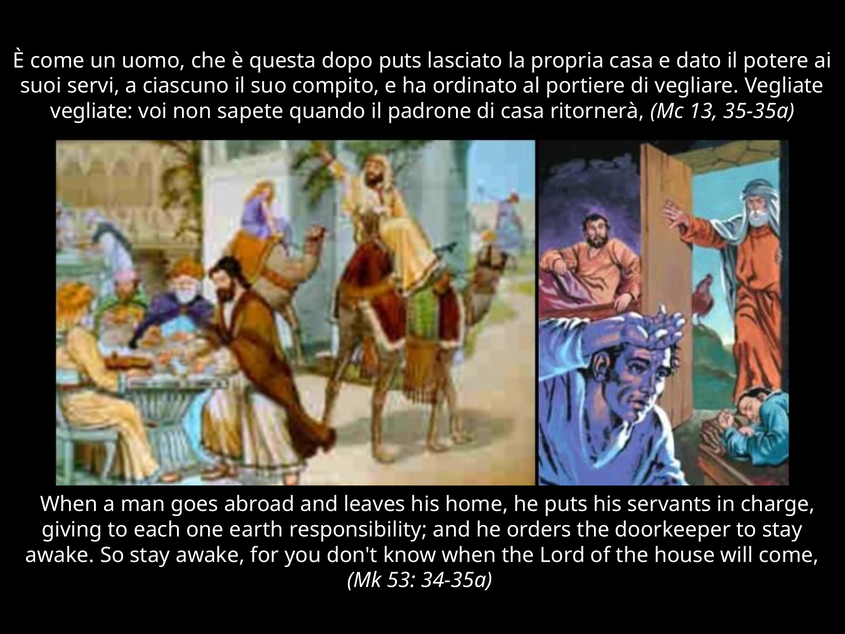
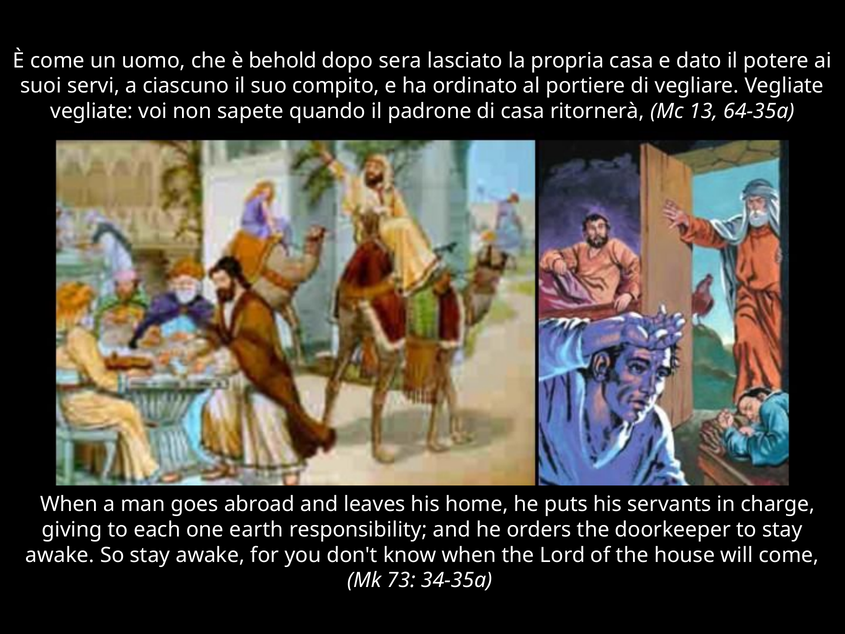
questa: questa -> behold
dopo puts: puts -> sera
35-35a: 35-35a -> 64-35a
53: 53 -> 73
